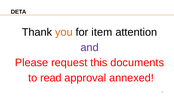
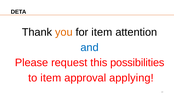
and colour: purple -> blue
documents: documents -> possibilities
to read: read -> item
annexed: annexed -> applying
